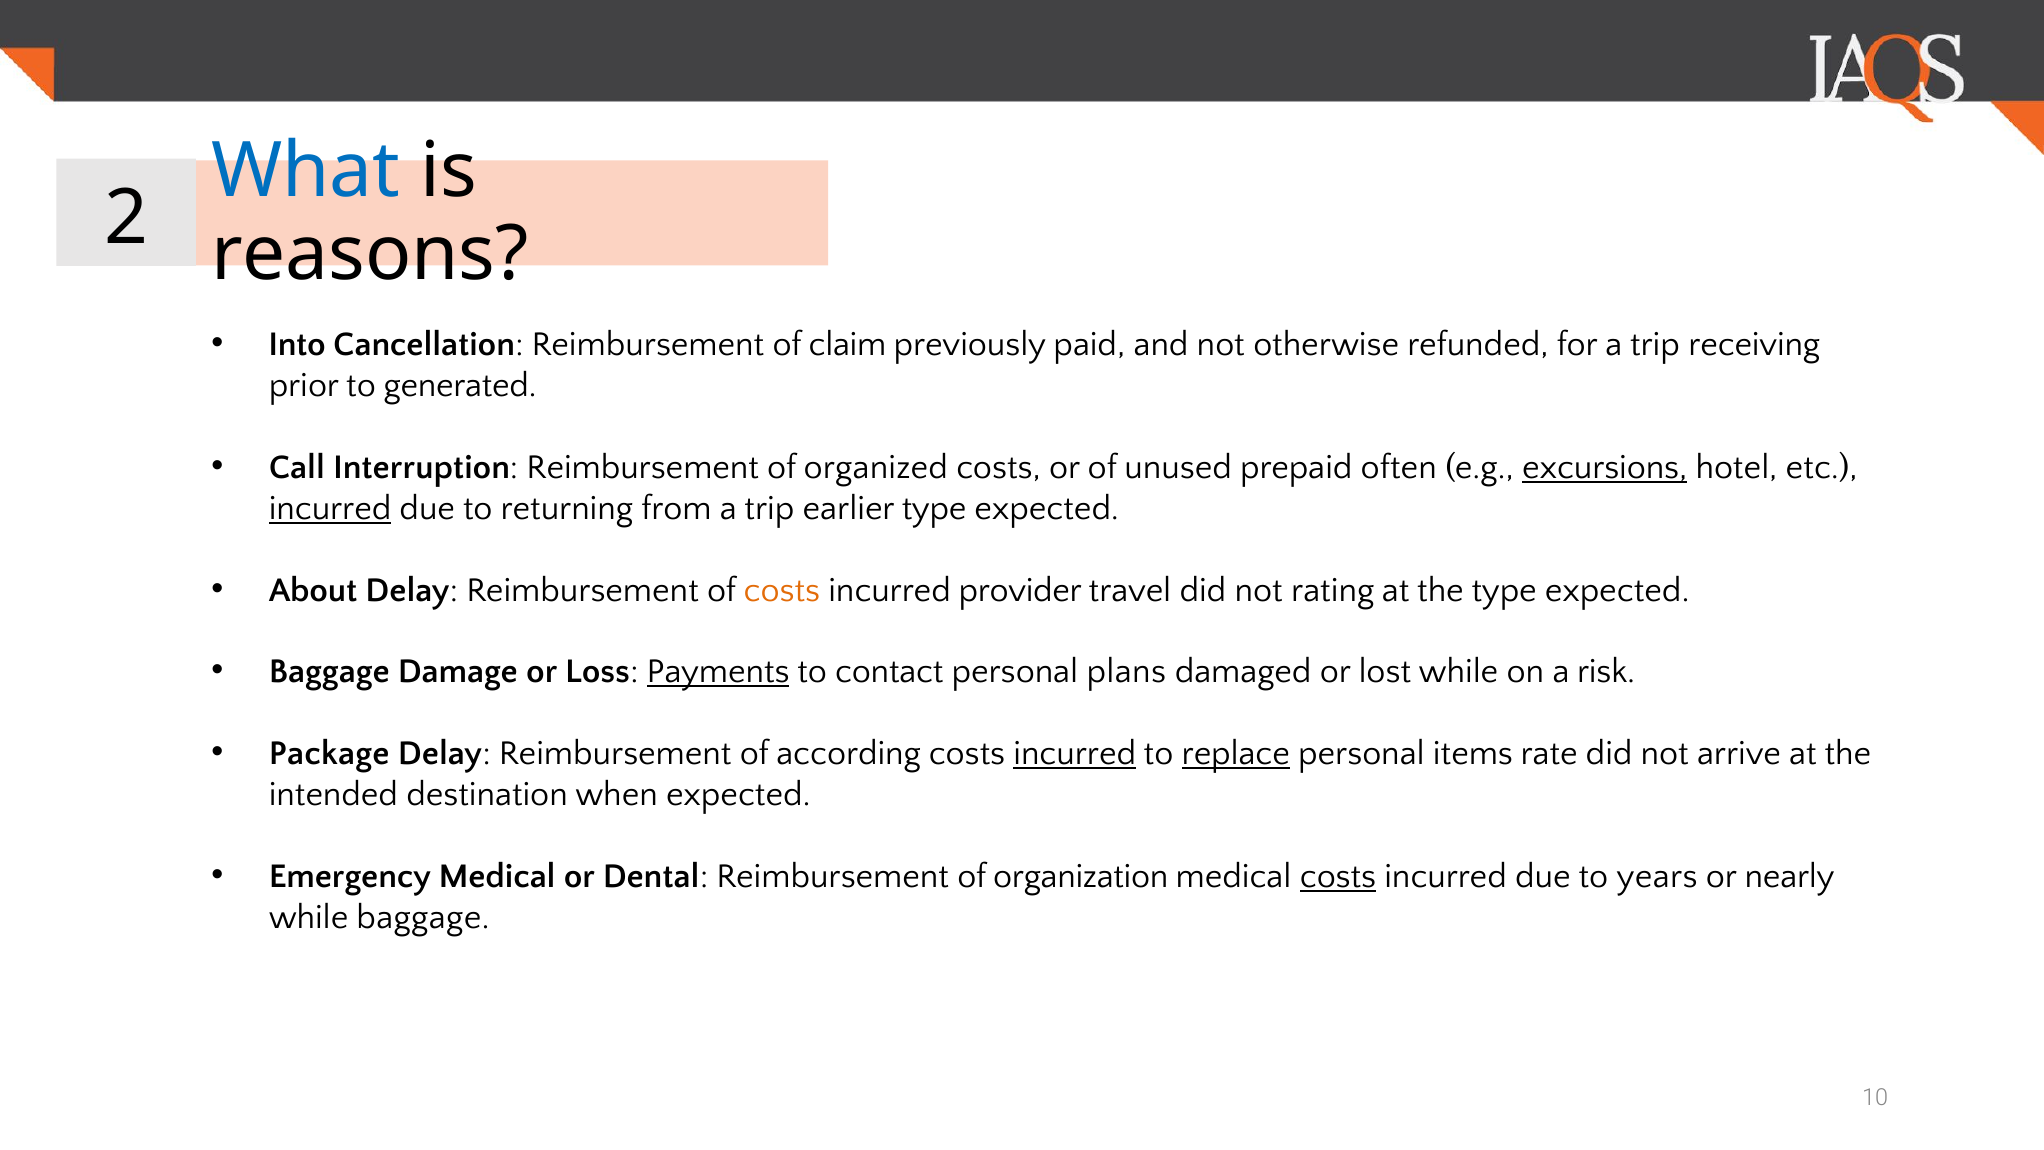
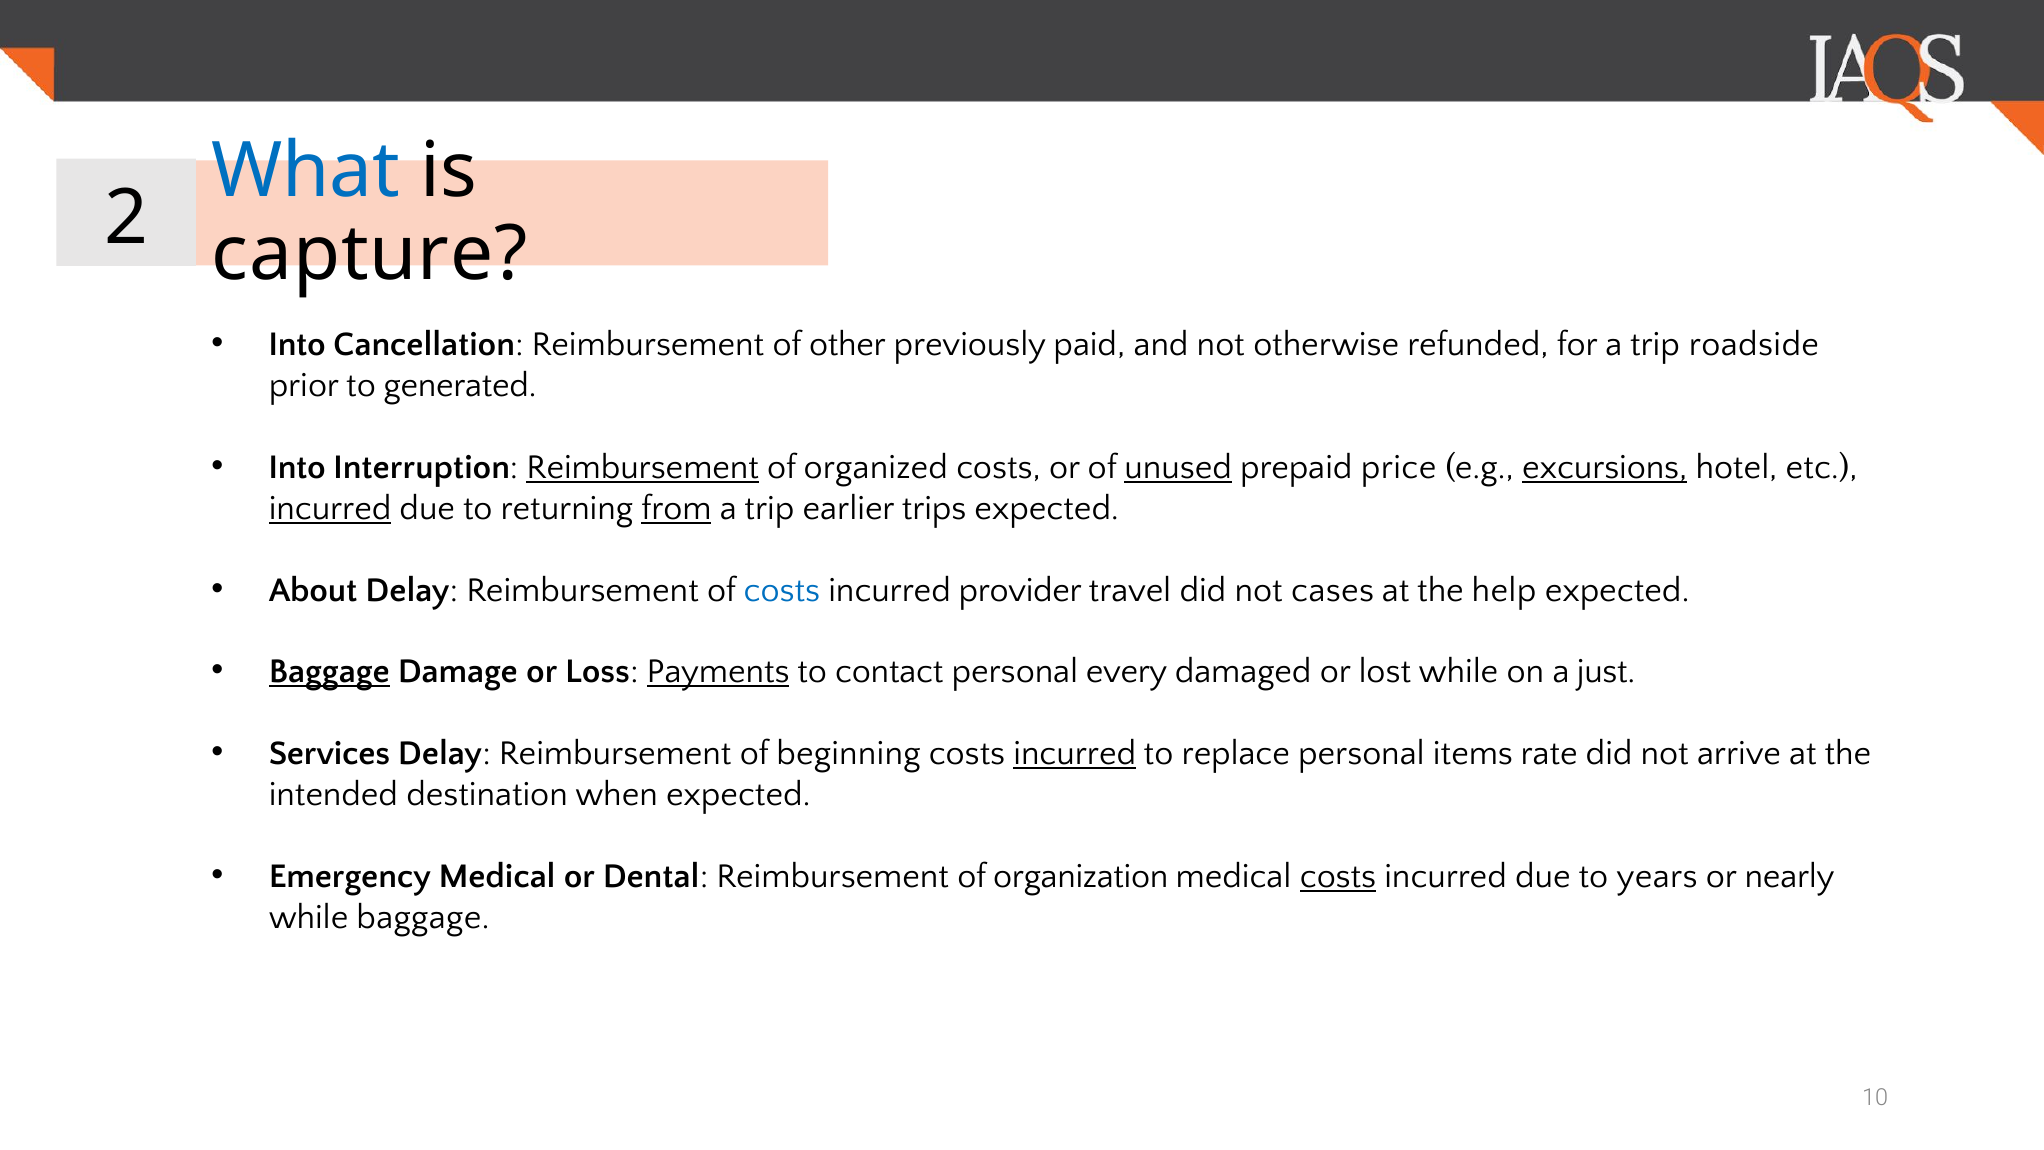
reasons: reasons -> capture
claim: claim -> other
receiving: receiving -> roadside
Call at (297, 467): Call -> Into
Reimbursement at (643, 467) underline: none -> present
unused underline: none -> present
often: often -> price
from underline: none -> present
earlier type: type -> trips
costs at (782, 590) colour: orange -> blue
rating: rating -> cases
the type: type -> help
Baggage at (329, 672) underline: none -> present
plans: plans -> every
risk: risk -> just
Package: Package -> Services
according: according -> beginning
replace underline: present -> none
